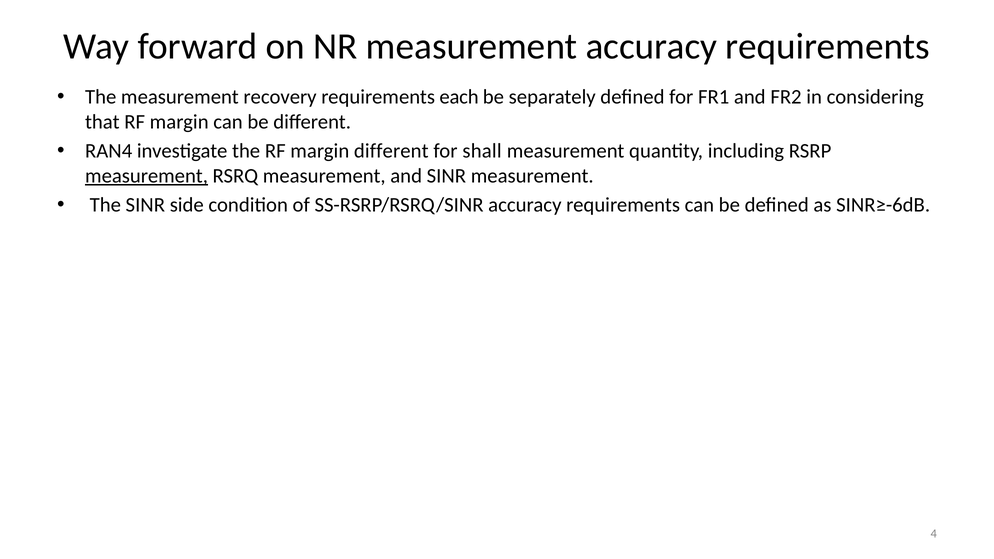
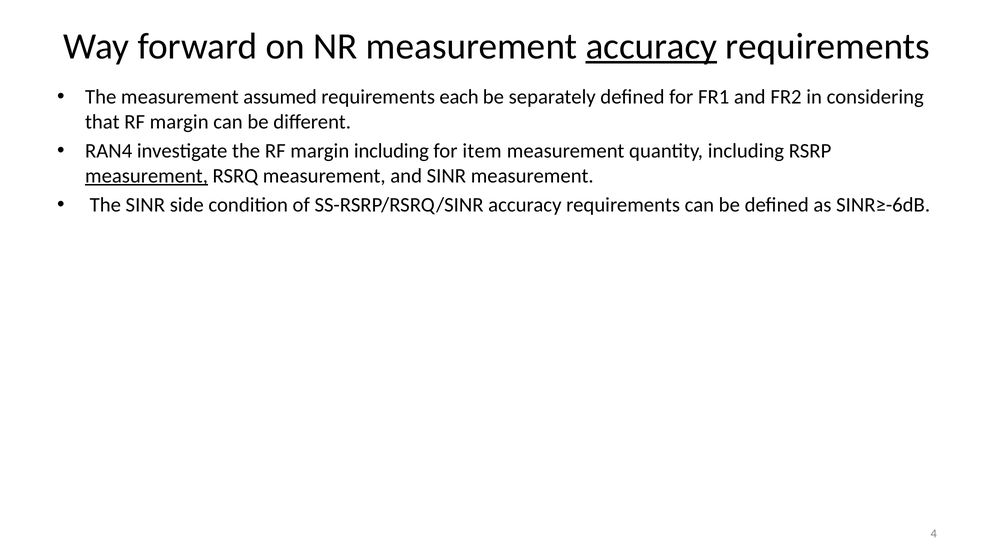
accuracy at (651, 46) underline: none -> present
recovery: recovery -> assumed
margin different: different -> including
shall: shall -> item
